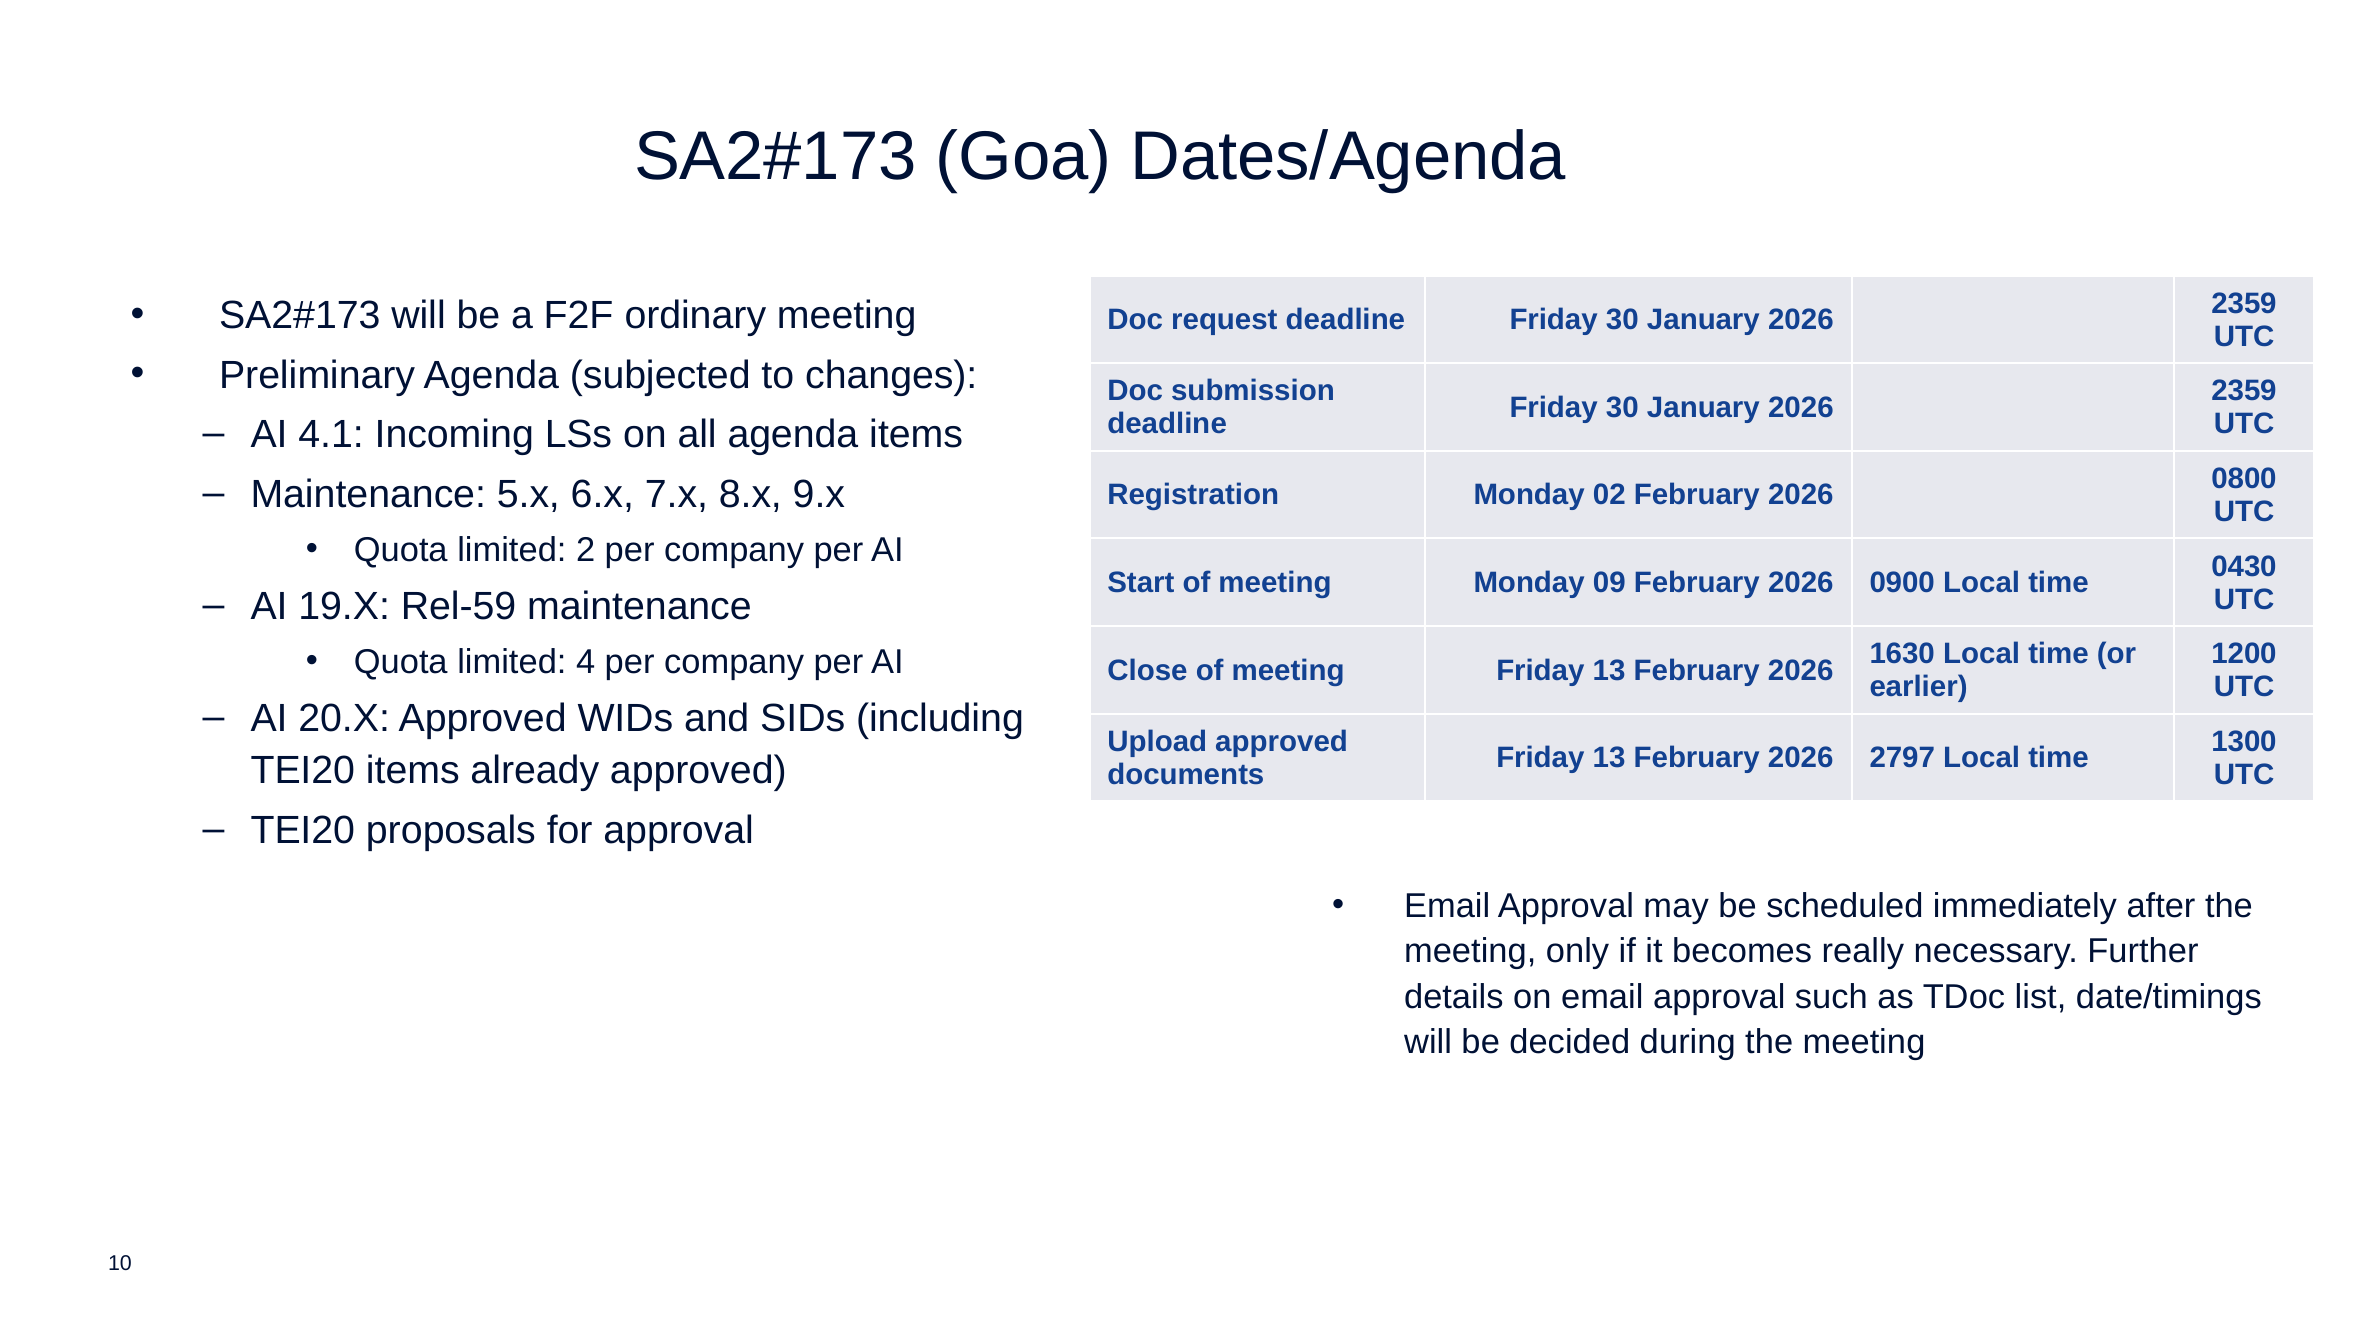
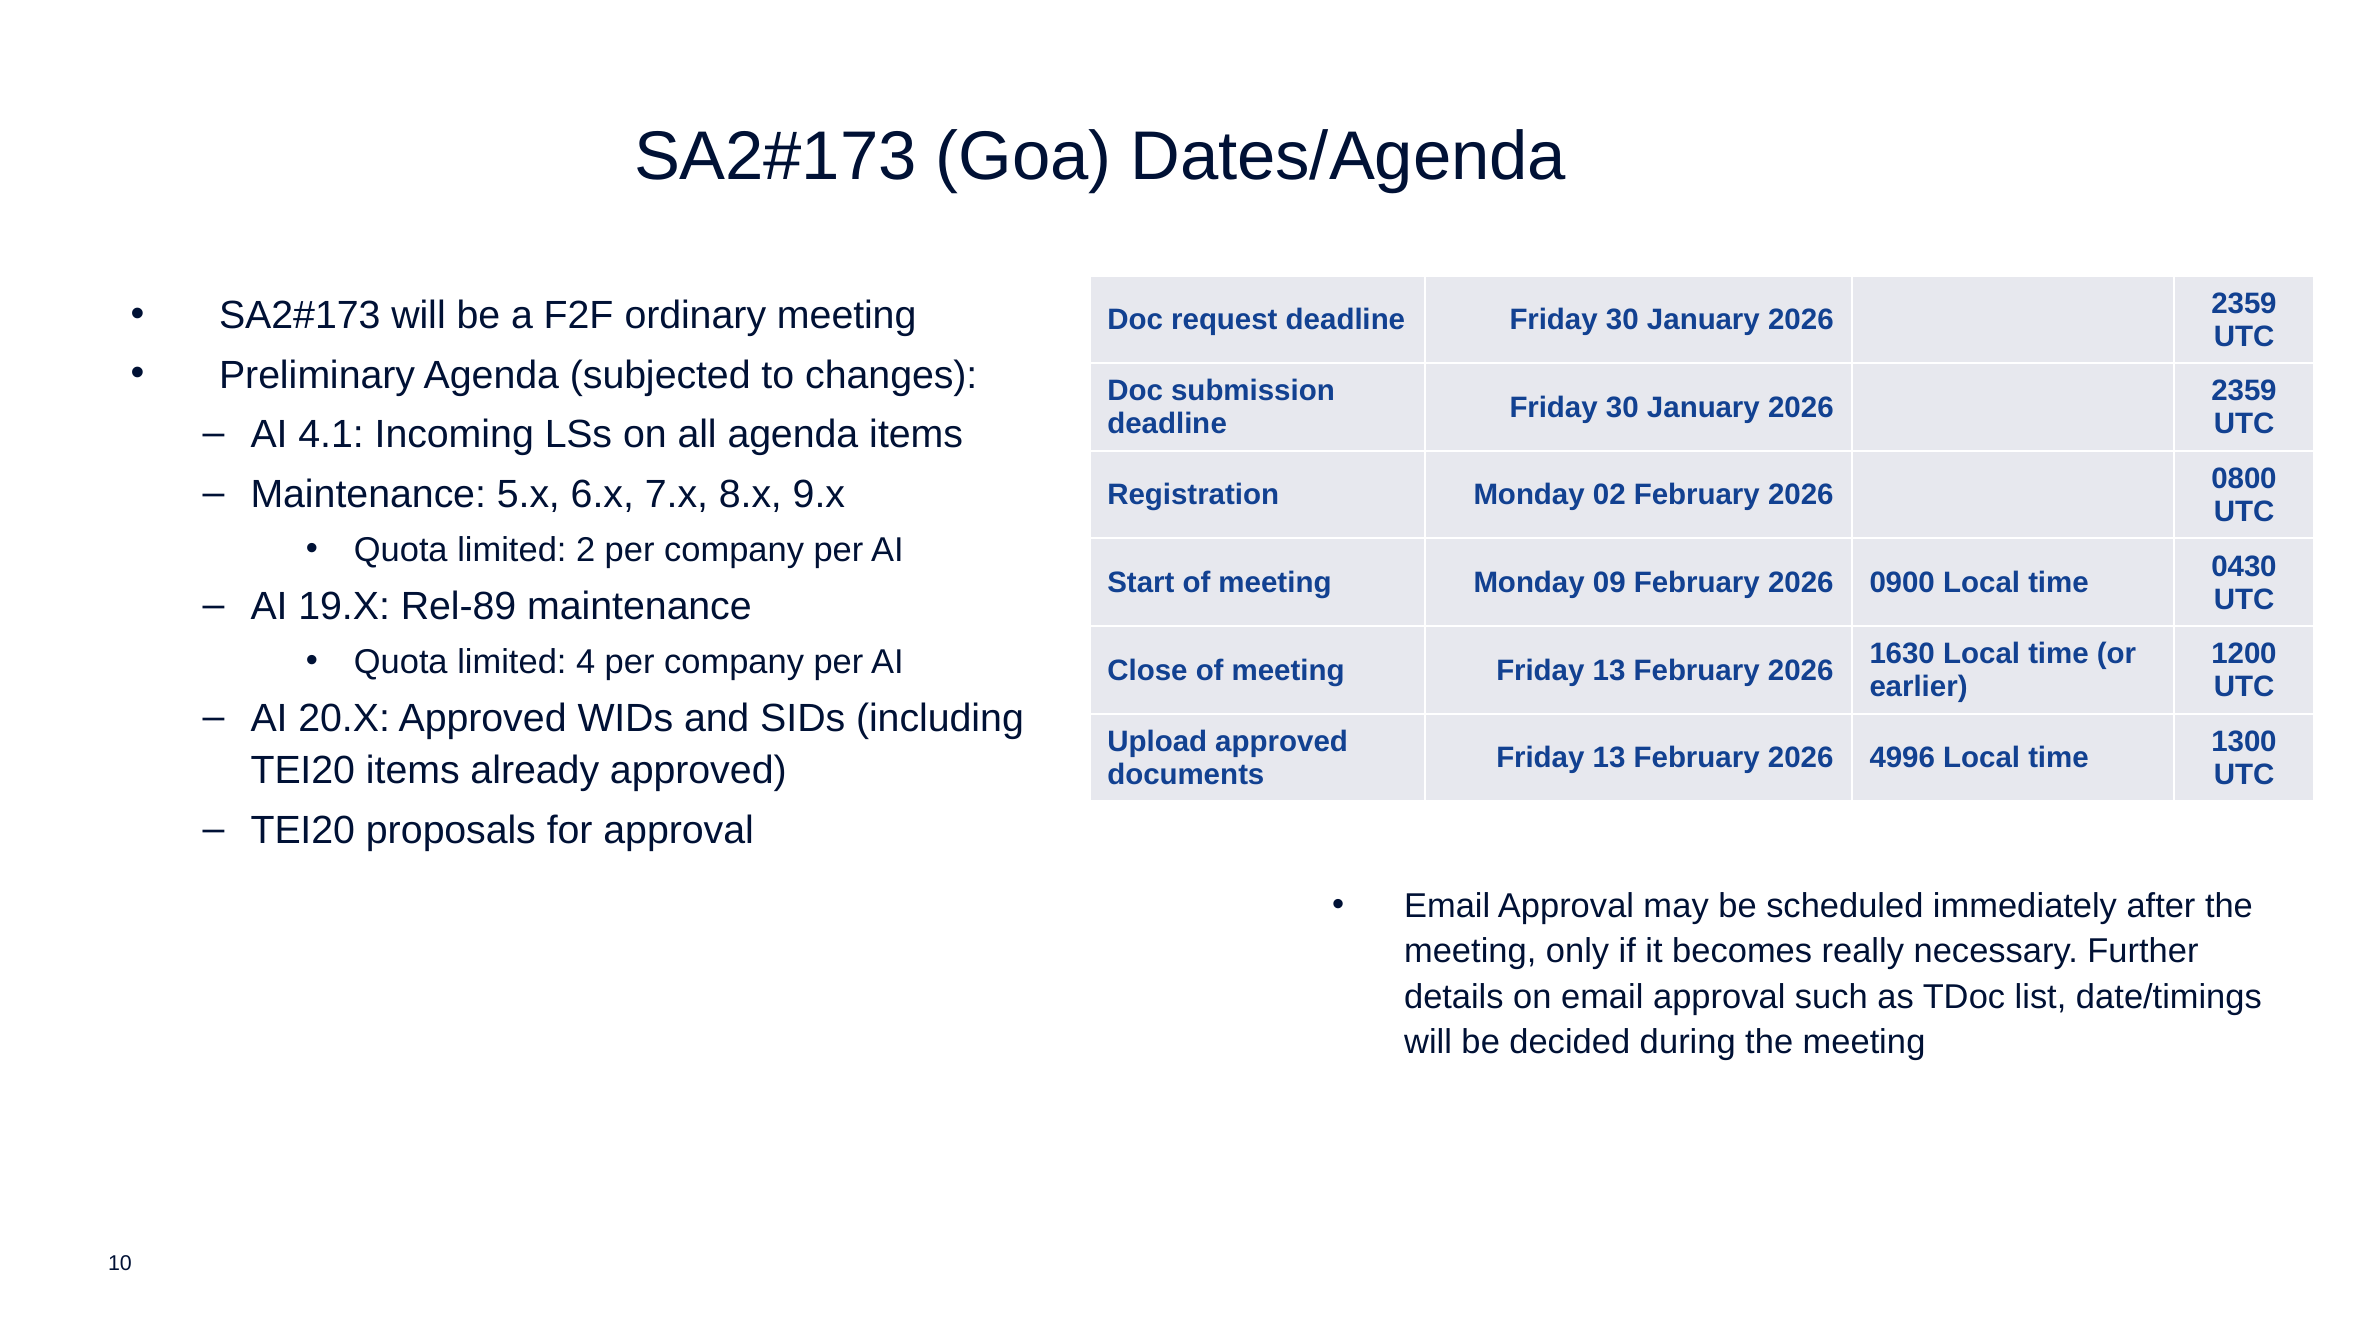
Rel-59: Rel-59 -> Rel-89
2797: 2797 -> 4996
